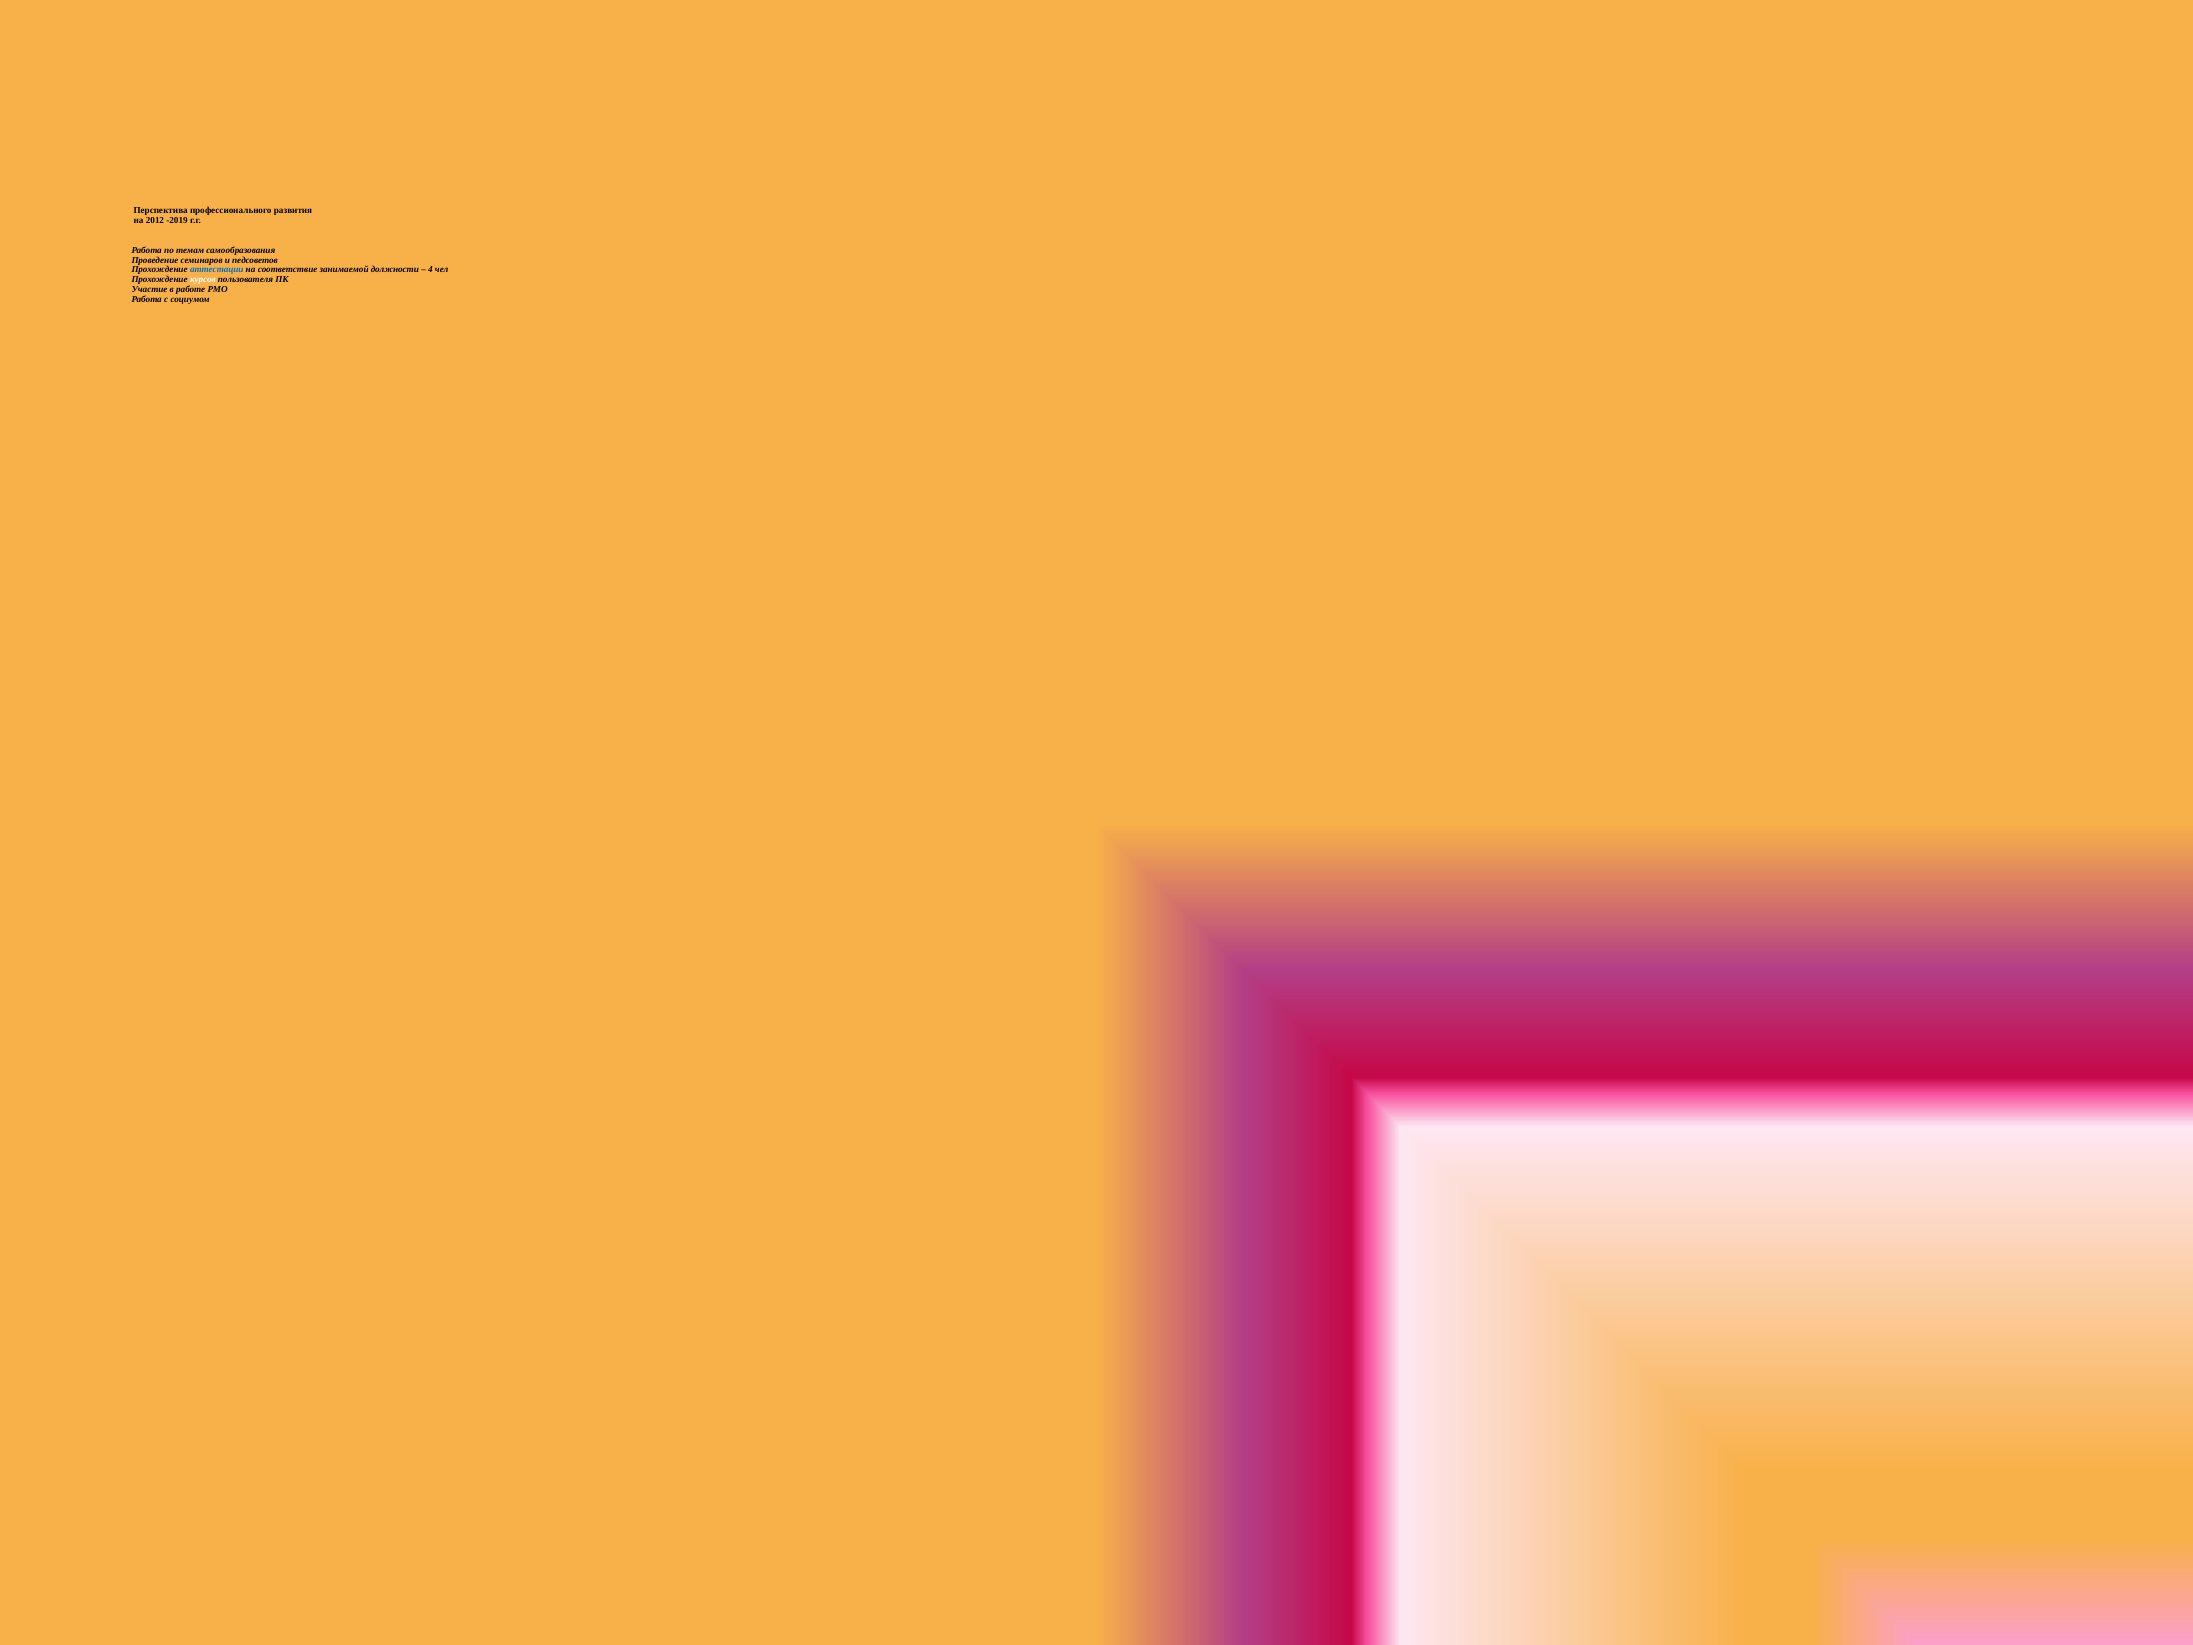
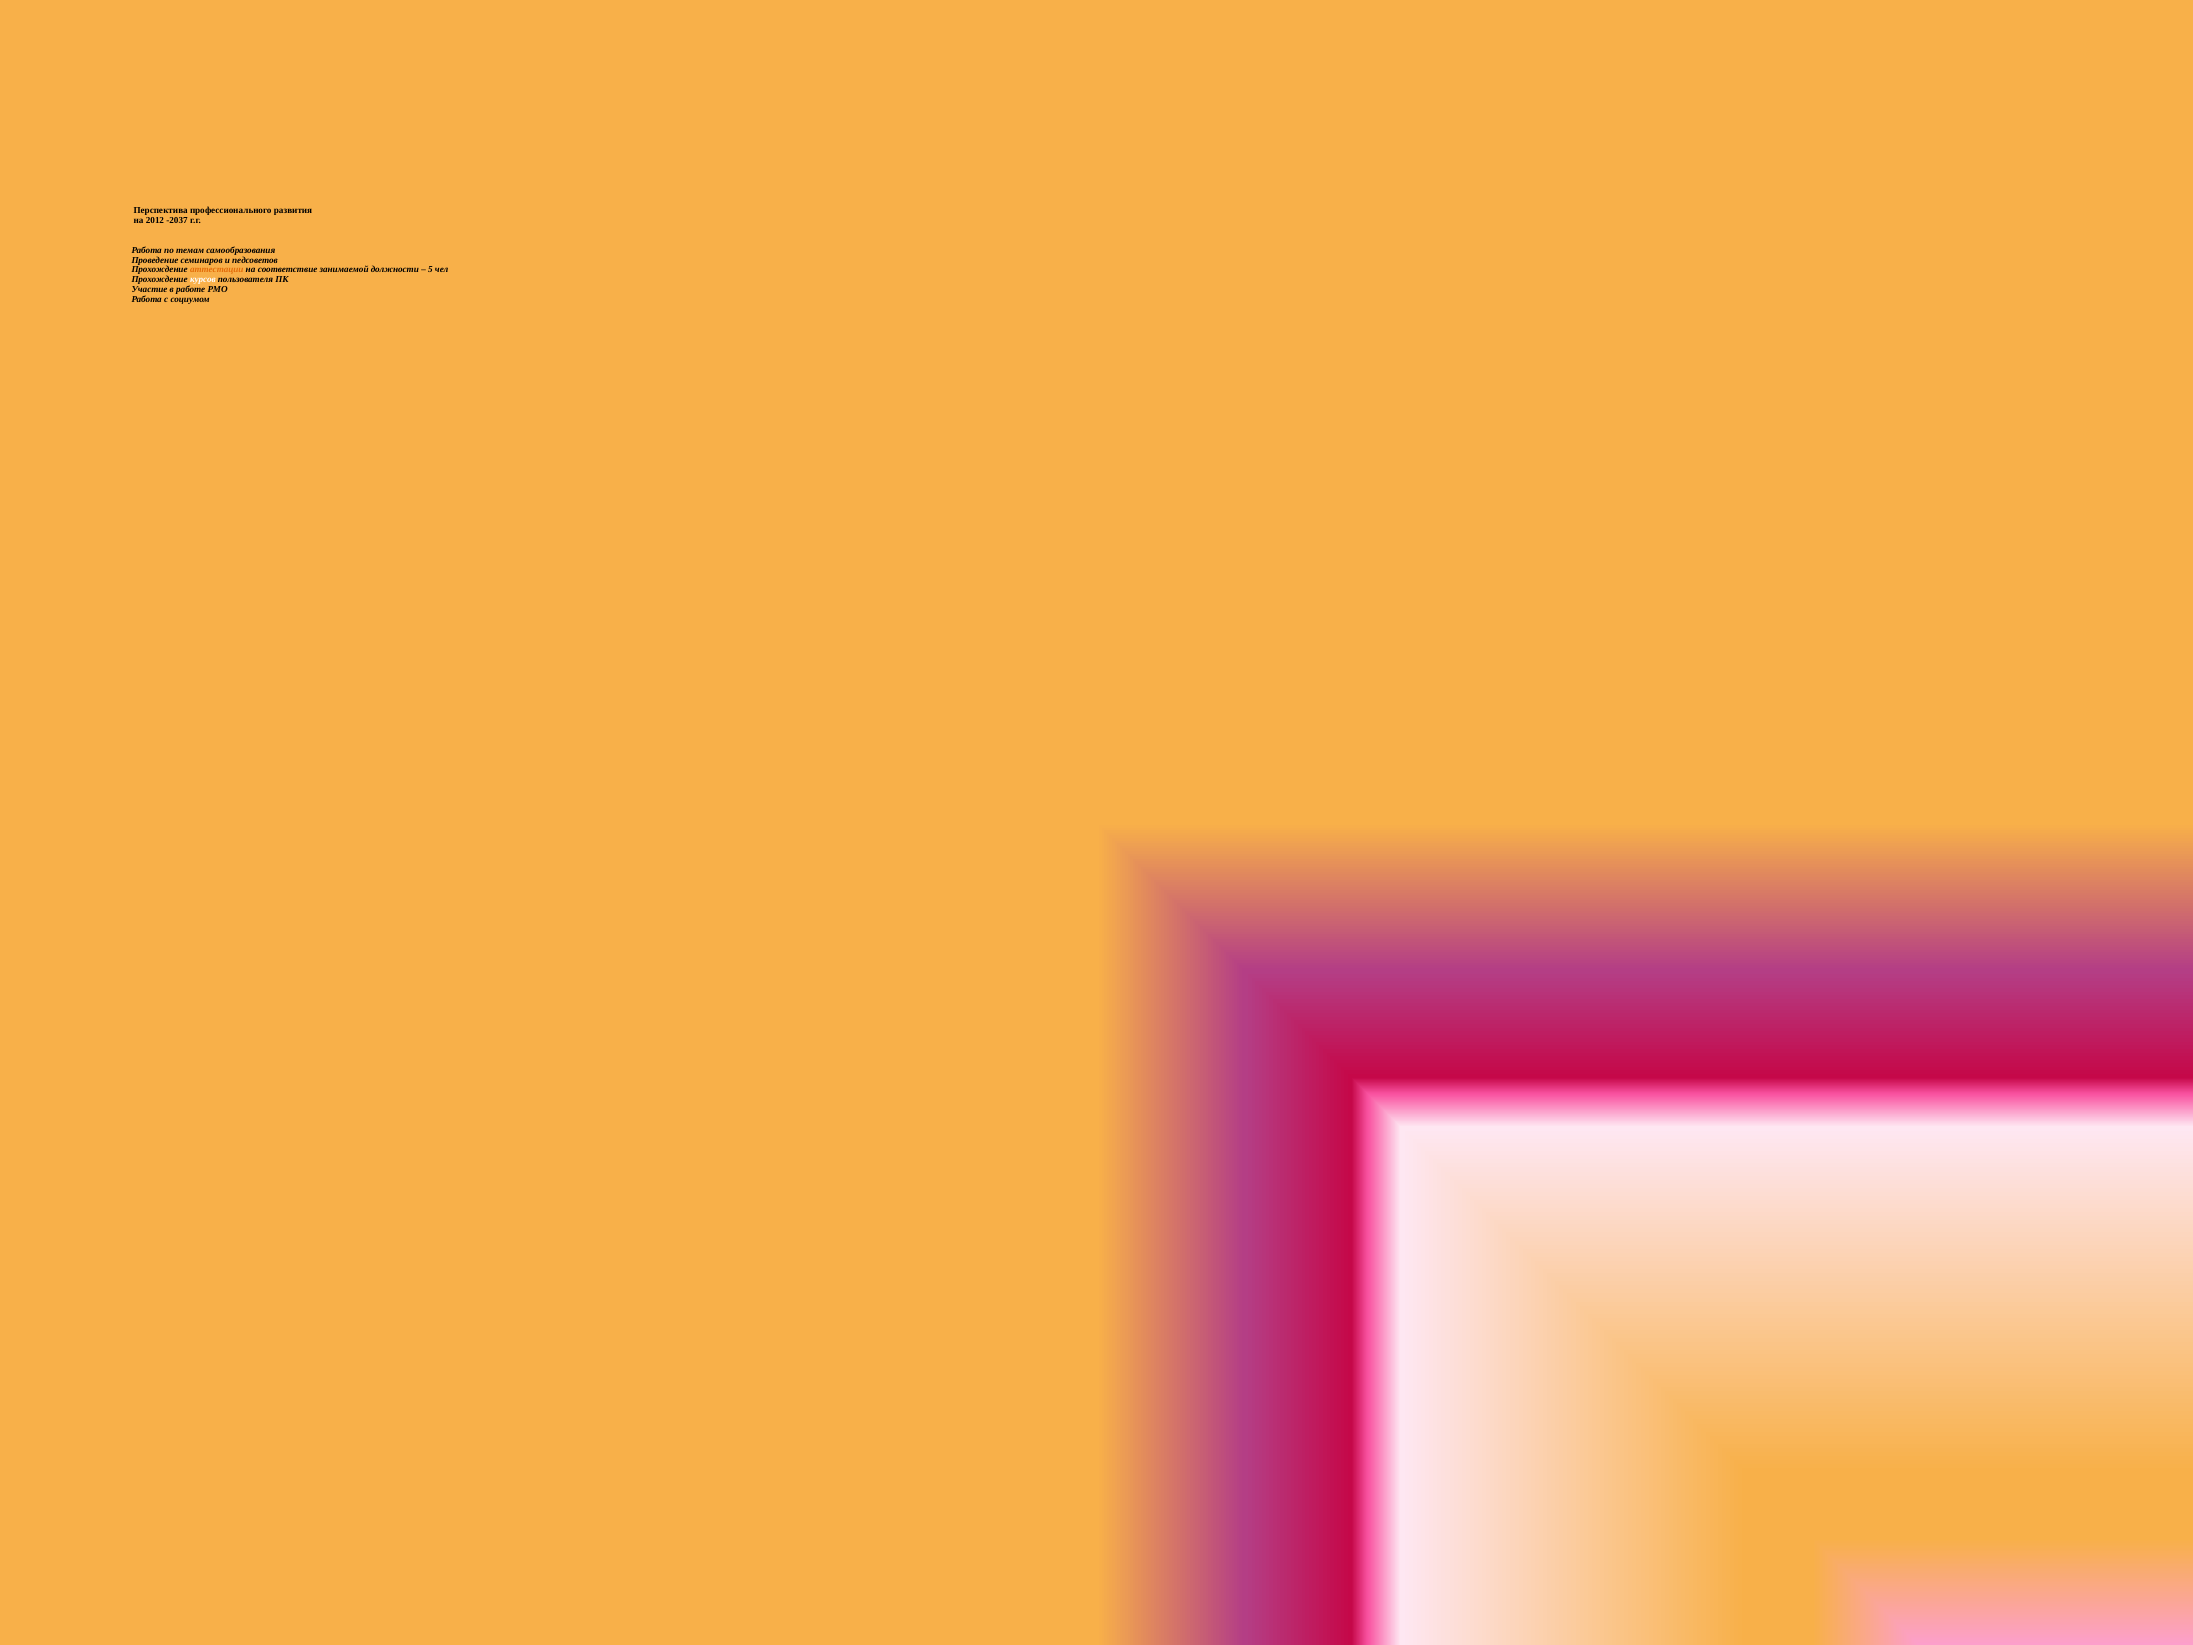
-2019: -2019 -> -2037
аттестации colour: blue -> orange
4: 4 -> 5
